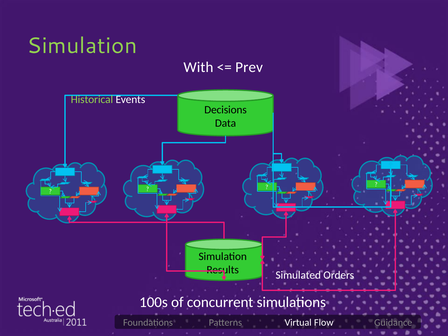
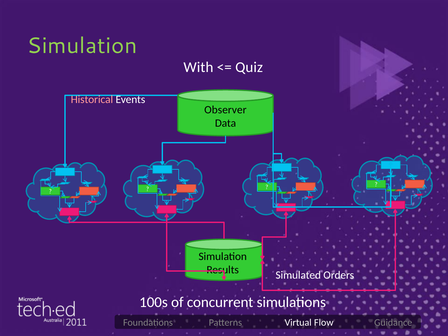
Prev: Prev -> Quiz
Historical colour: light green -> pink
Decisions: Decisions -> Observer
